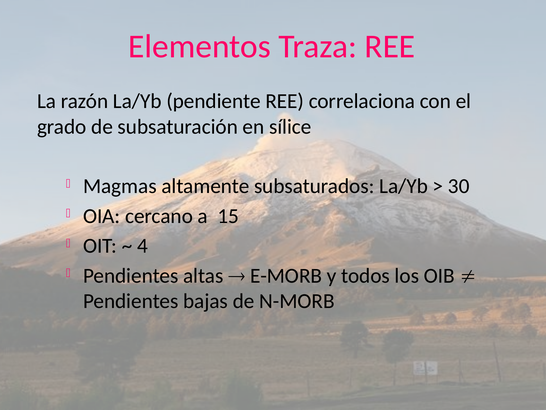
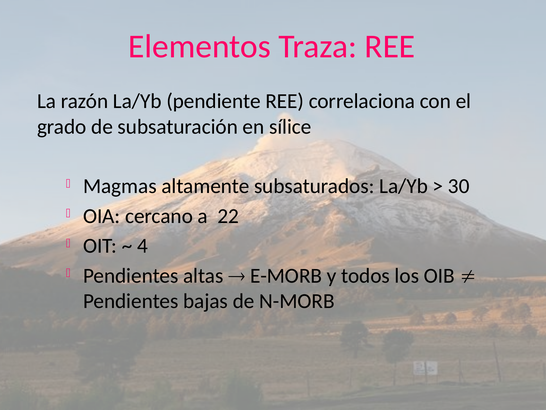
15: 15 -> 22
